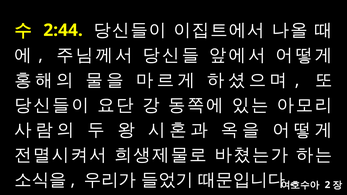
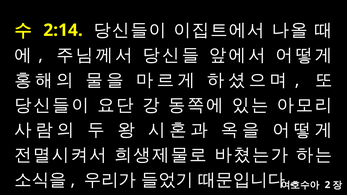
2:44: 2:44 -> 2:14
